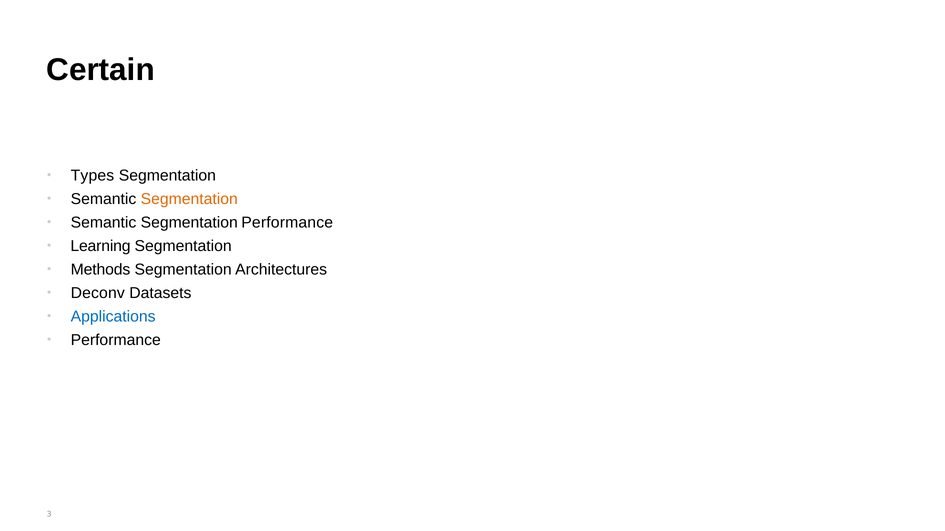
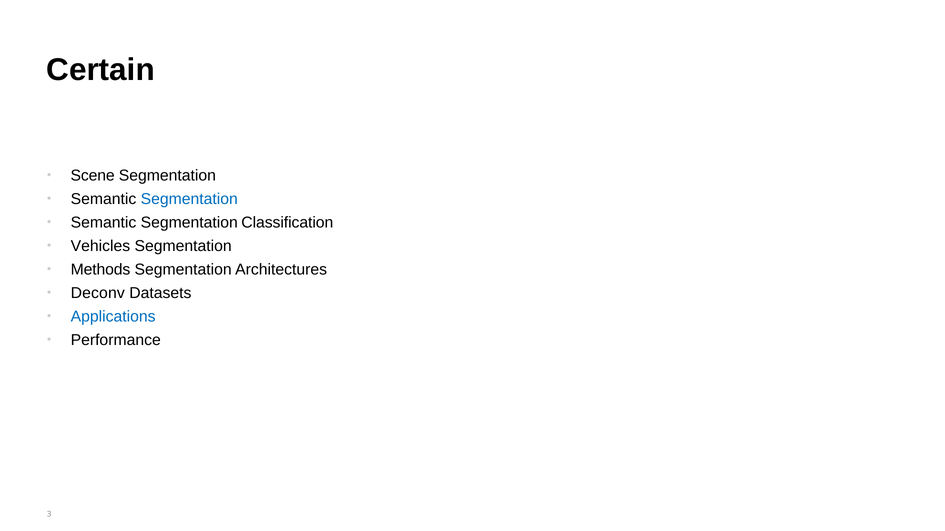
Types: Types -> Scene
Segmentation at (189, 199) colour: orange -> blue
Segmentation Performance: Performance -> Classification
Learning: Learning -> Vehicles
